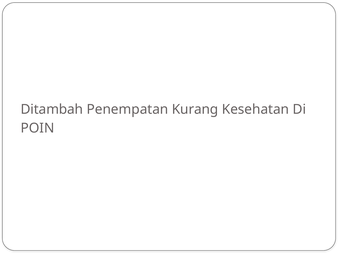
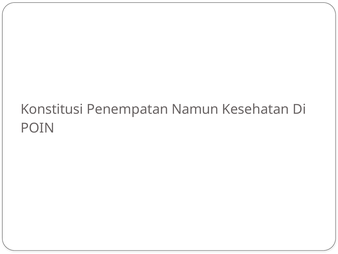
Ditambah: Ditambah -> Konstitusi
Kurang: Kurang -> Namun
